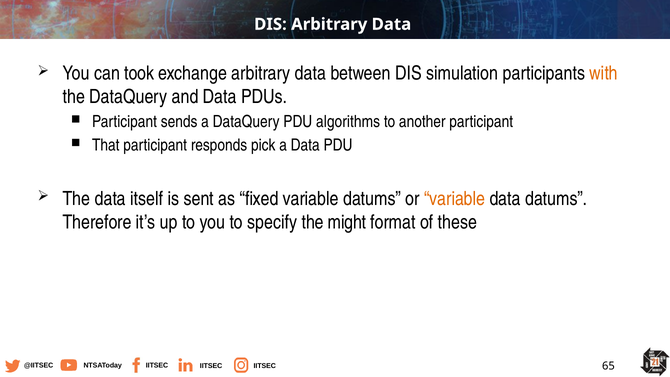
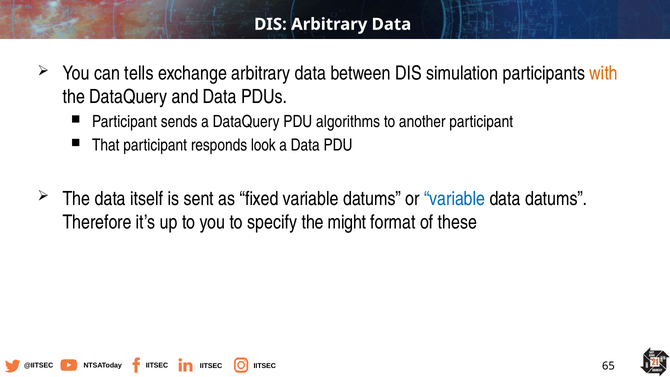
took: took -> tells
pick: pick -> look
variable at (455, 199) colour: orange -> blue
